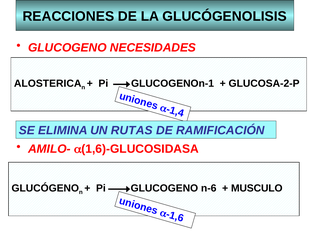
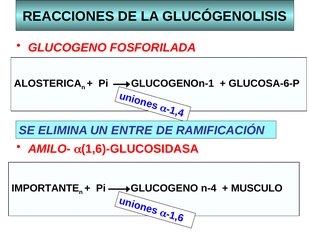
NECESIDADES: NECESIDADES -> FOSFORILADA
GLUCOSA-2-P: GLUCOSA-2-P -> GLUCOSA-6-P
RUTAS: RUTAS -> ENTRE
GLUCÓGENO: GLUCÓGENO -> IMPORTANTE
n-6: n-6 -> n-4
